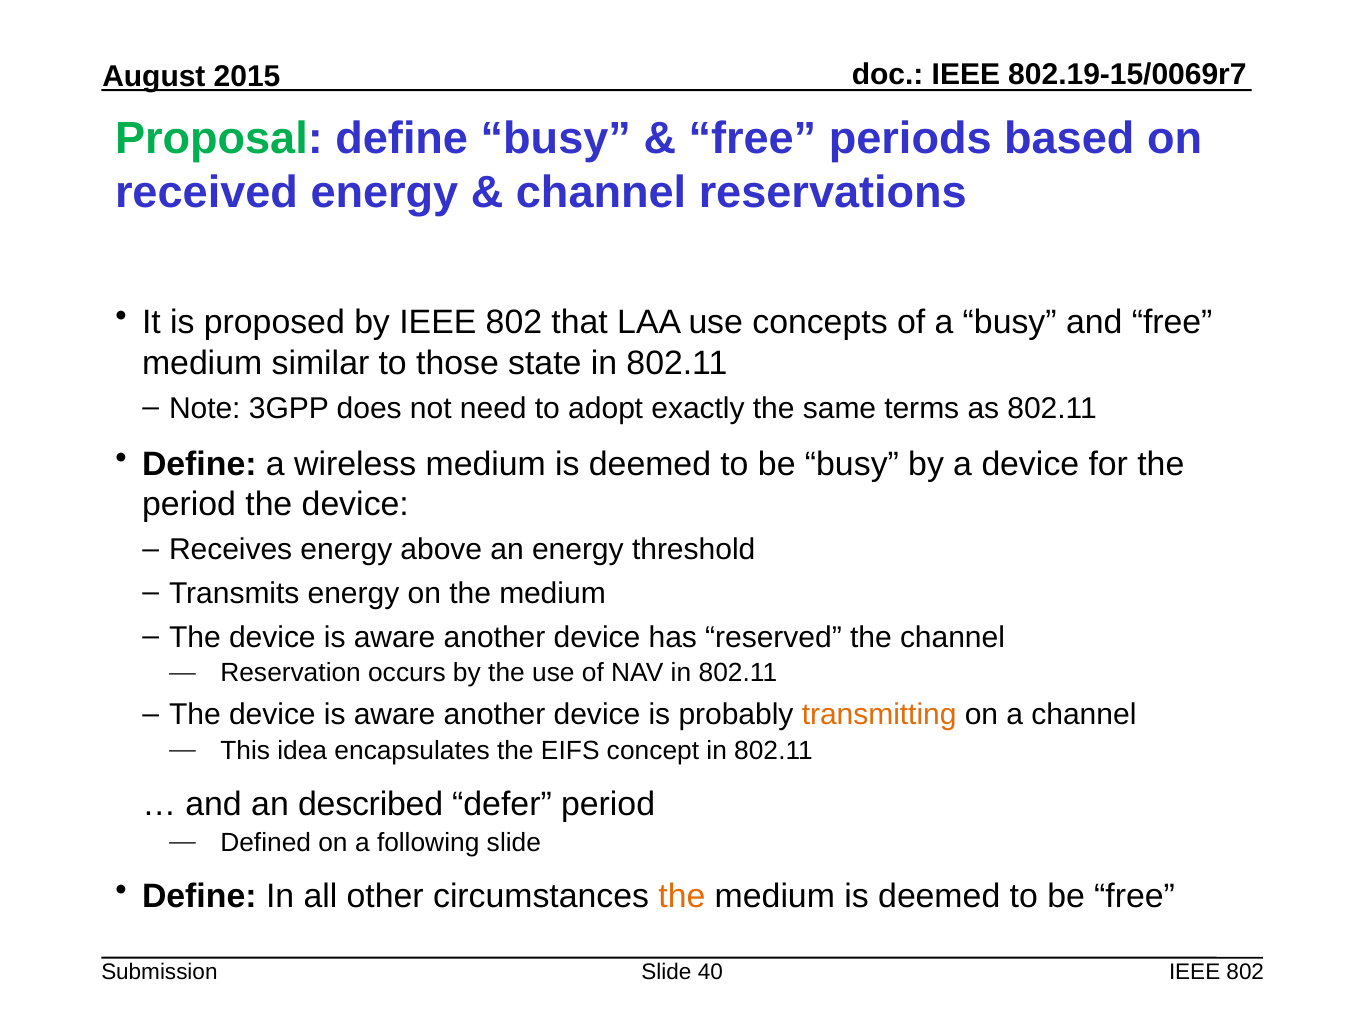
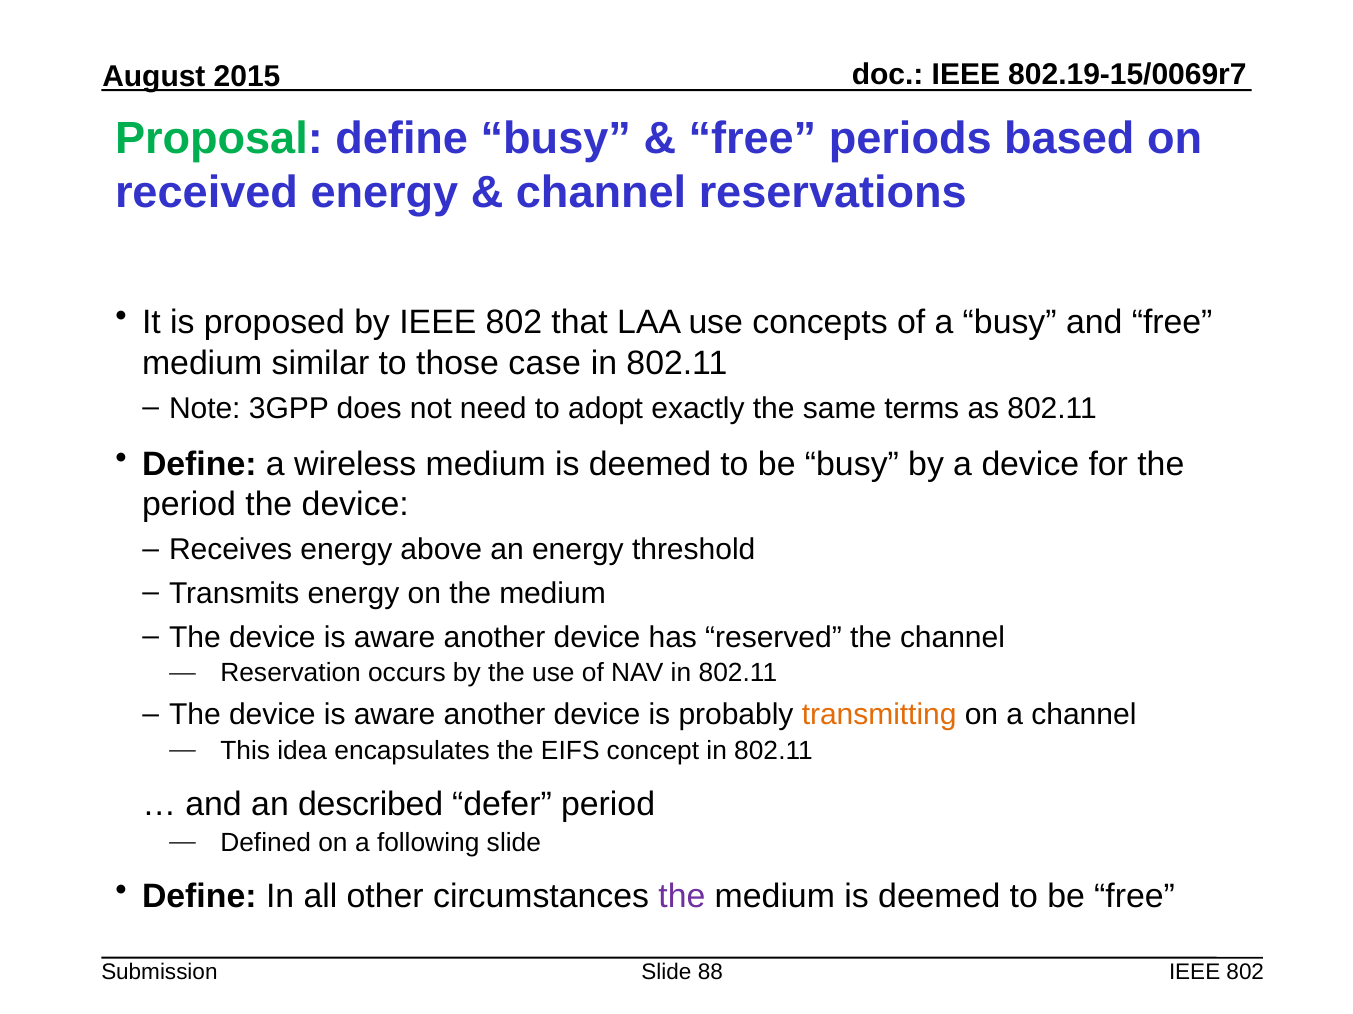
state: state -> case
the at (682, 897) colour: orange -> purple
40: 40 -> 88
